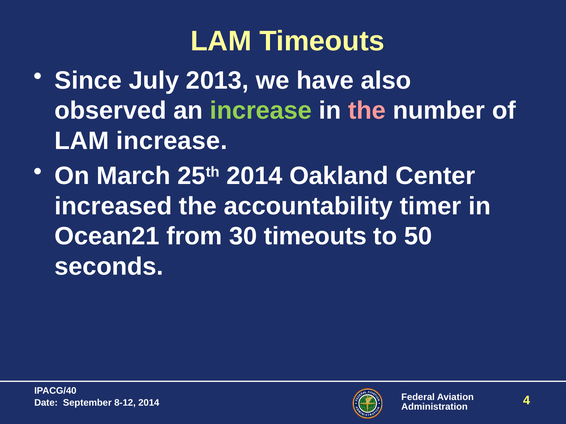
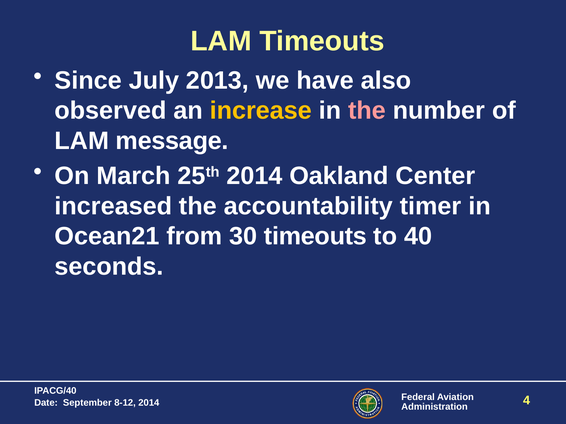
increase at (261, 111) colour: light green -> yellow
LAM increase: increase -> message
50: 50 -> 40
